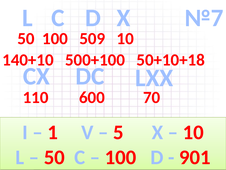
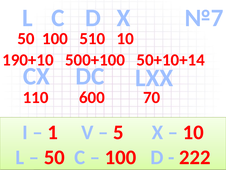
509: 509 -> 510
140+10: 140+10 -> 190+10
50+10+18: 50+10+18 -> 50+10+14
901: 901 -> 222
